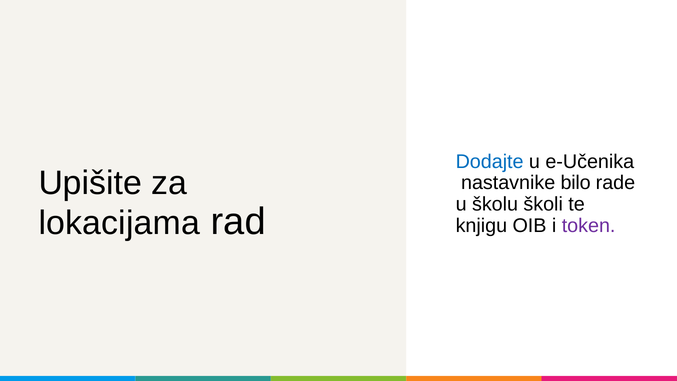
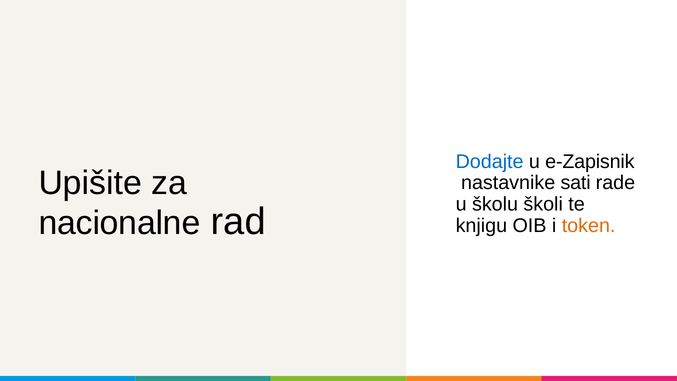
e-Učenika: e-Učenika -> e-Zapisnik
bilo: bilo -> sati
lokacijama: lokacijama -> nacionalne
token colour: purple -> orange
